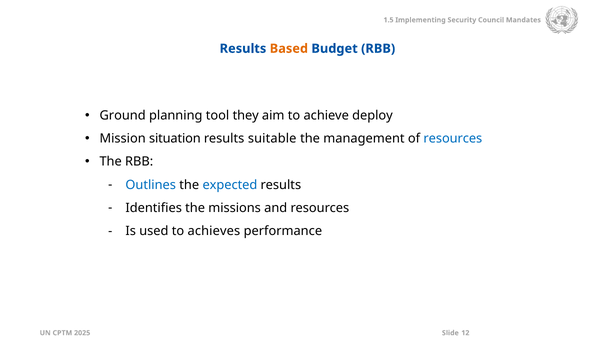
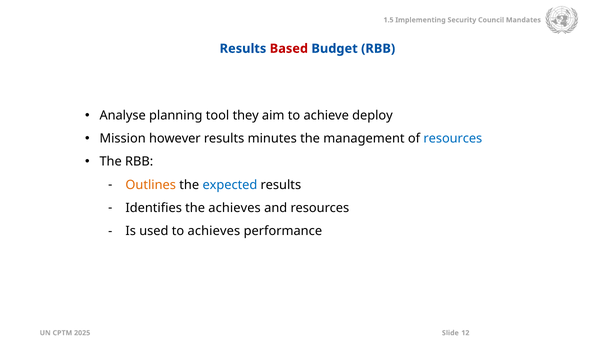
Based colour: orange -> red
Ground: Ground -> Analyse
situation: situation -> however
suitable: suitable -> minutes
Outlines colour: blue -> orange
the missions: missions -> achieves
